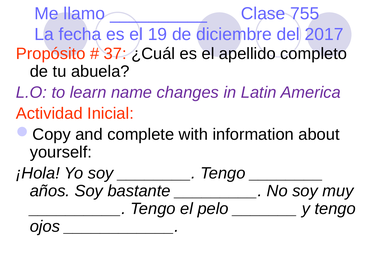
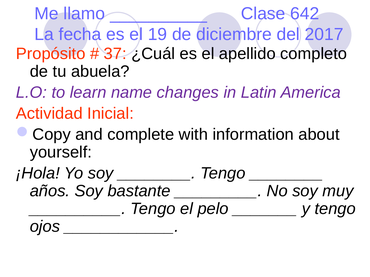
755: 755 -> 642
